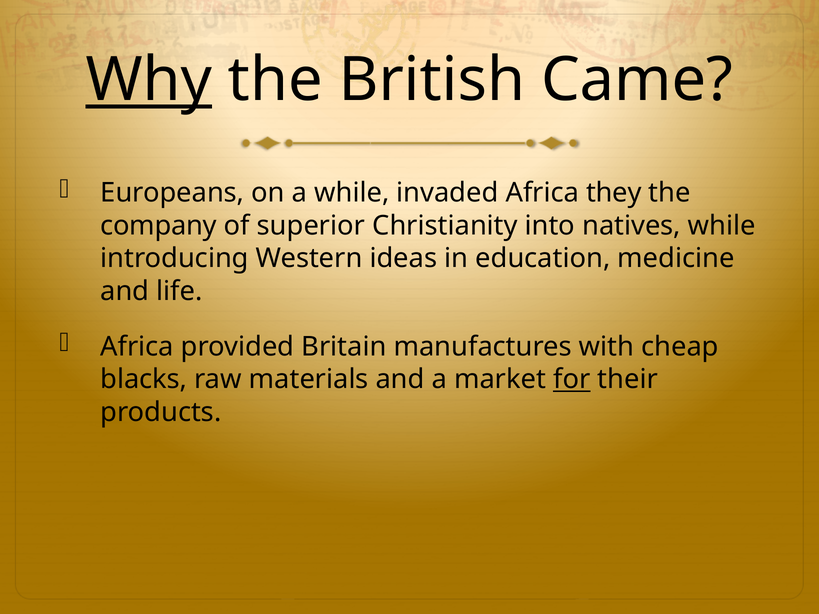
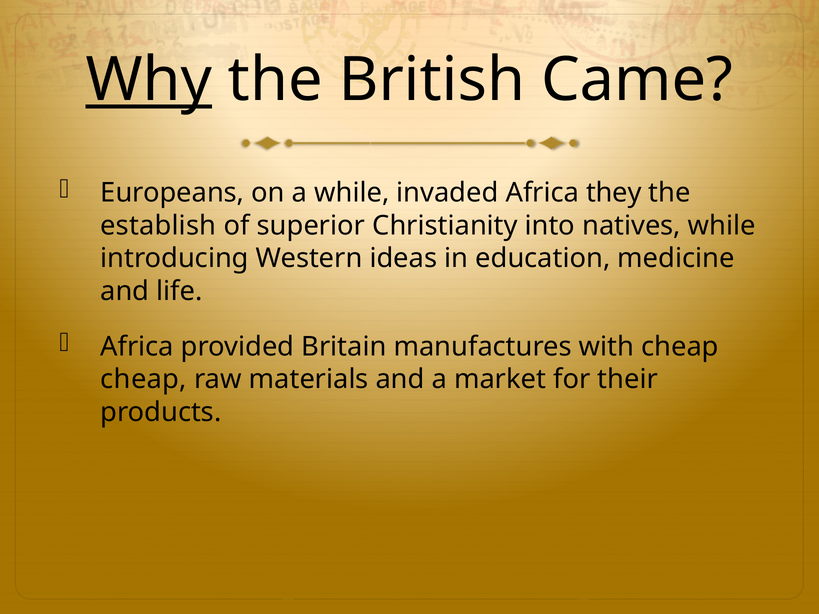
company: company -> establish
blacks at (144, 380): blacks -> cheap
for underline: present -> none
